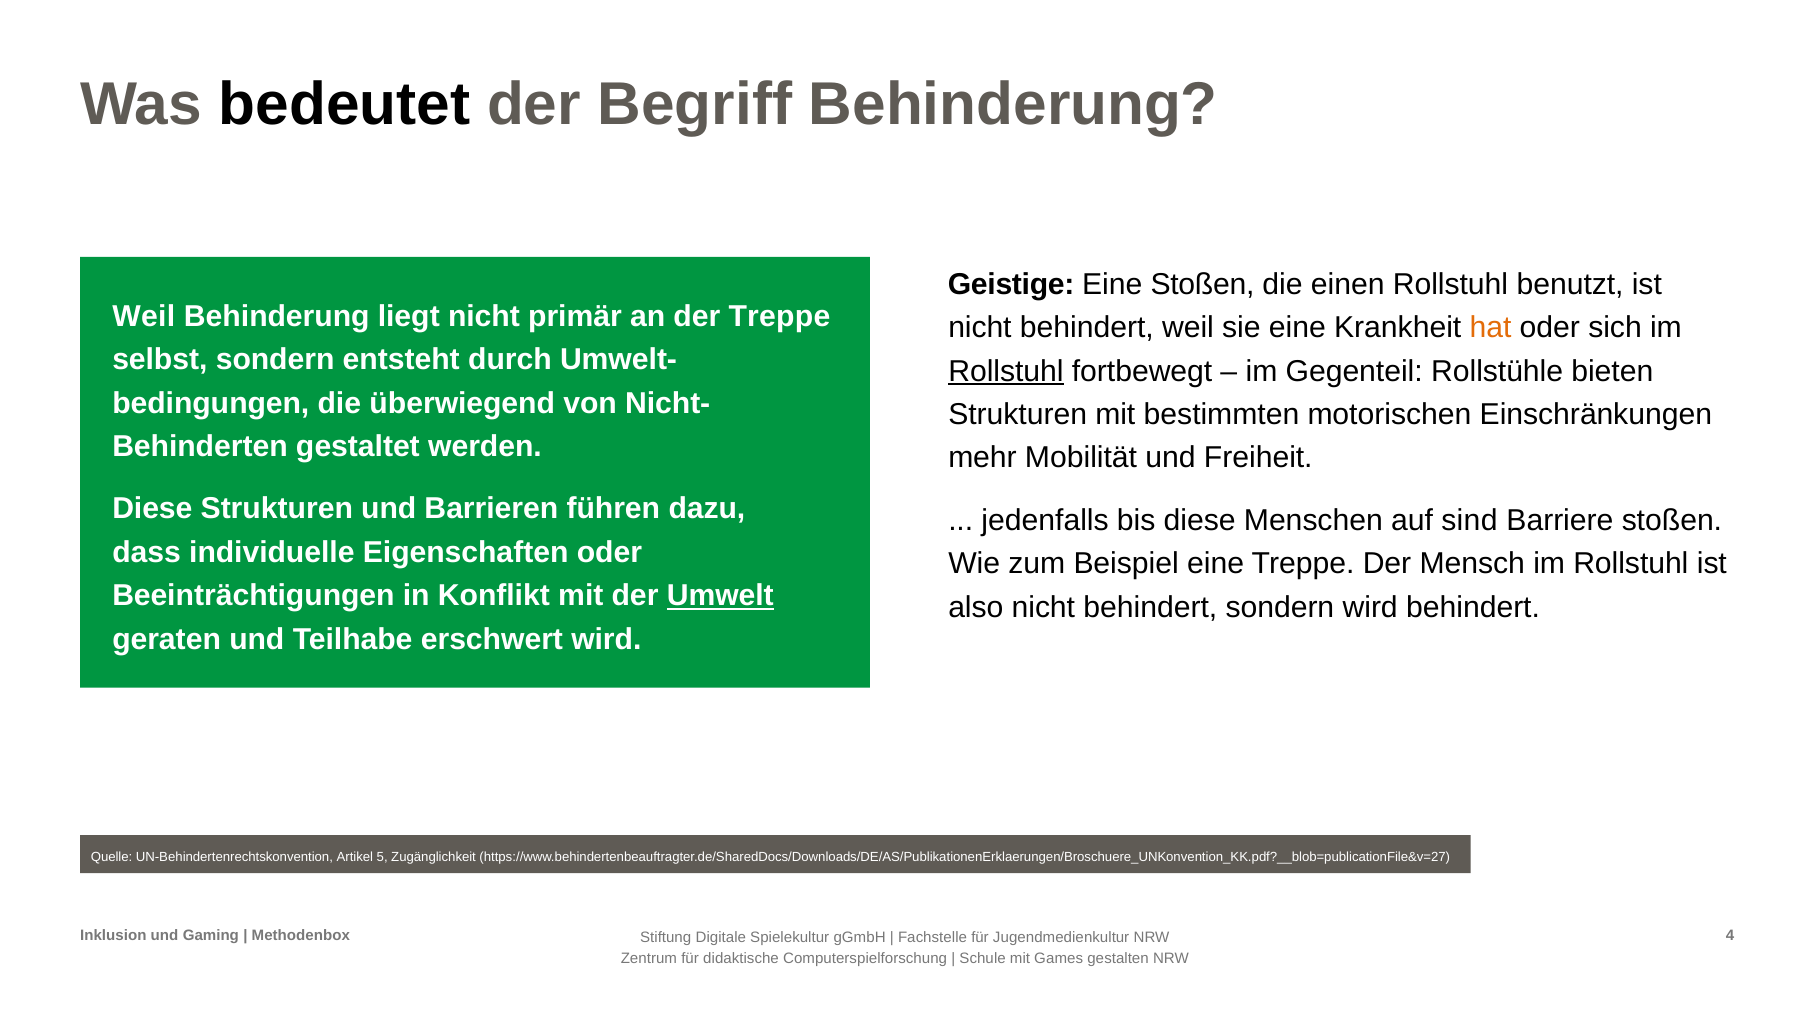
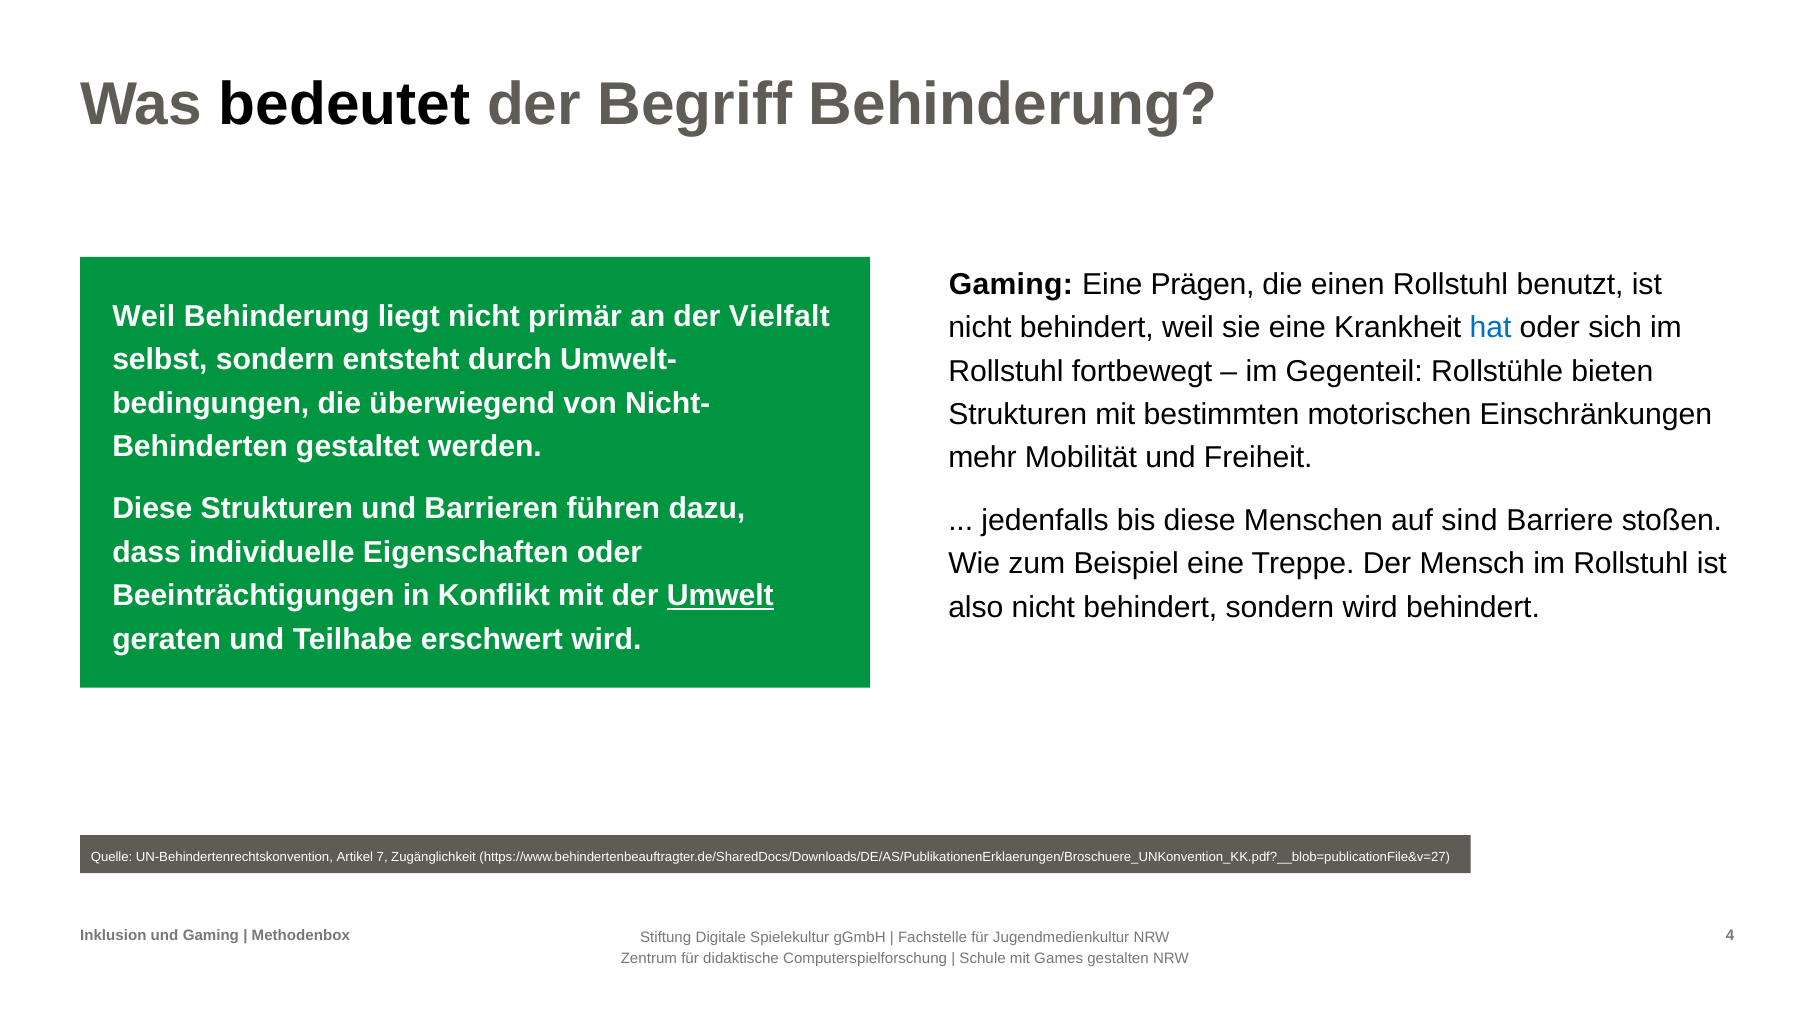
Geistige at (1011, 284): Geistige -> Gaming
Eine Stoßen: Stoßen -> Prägen
der Treppe: Treppe -> Vielfalt
hat colour: orange -> blue
Rollstuhl at (1006, 371) underline: present -> none
5: 5 -> 7
